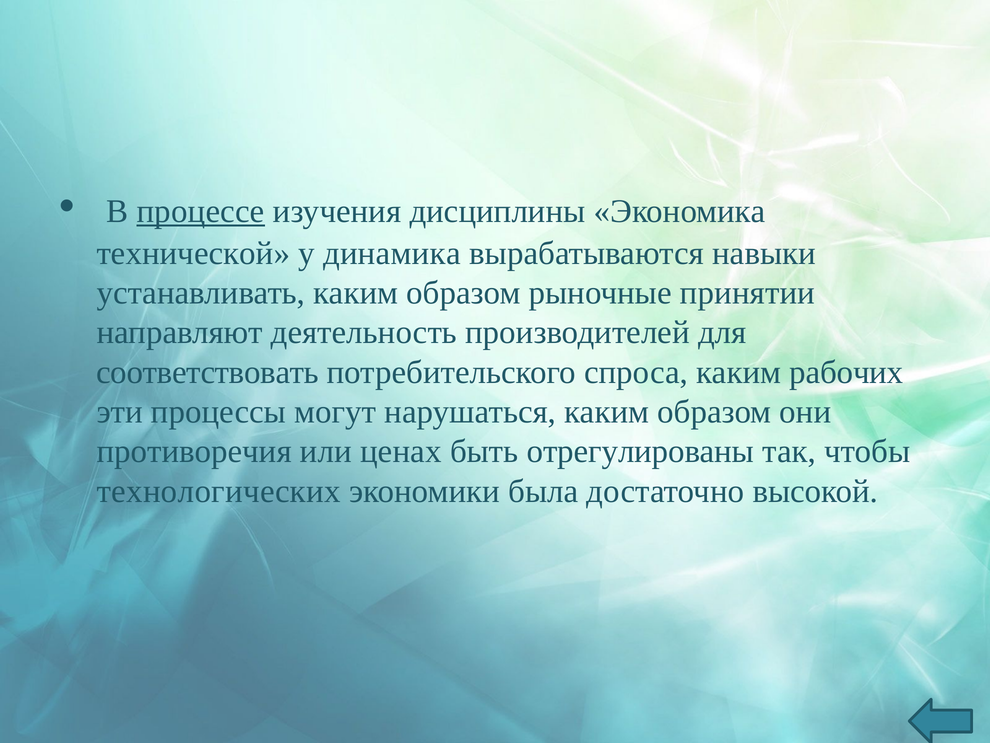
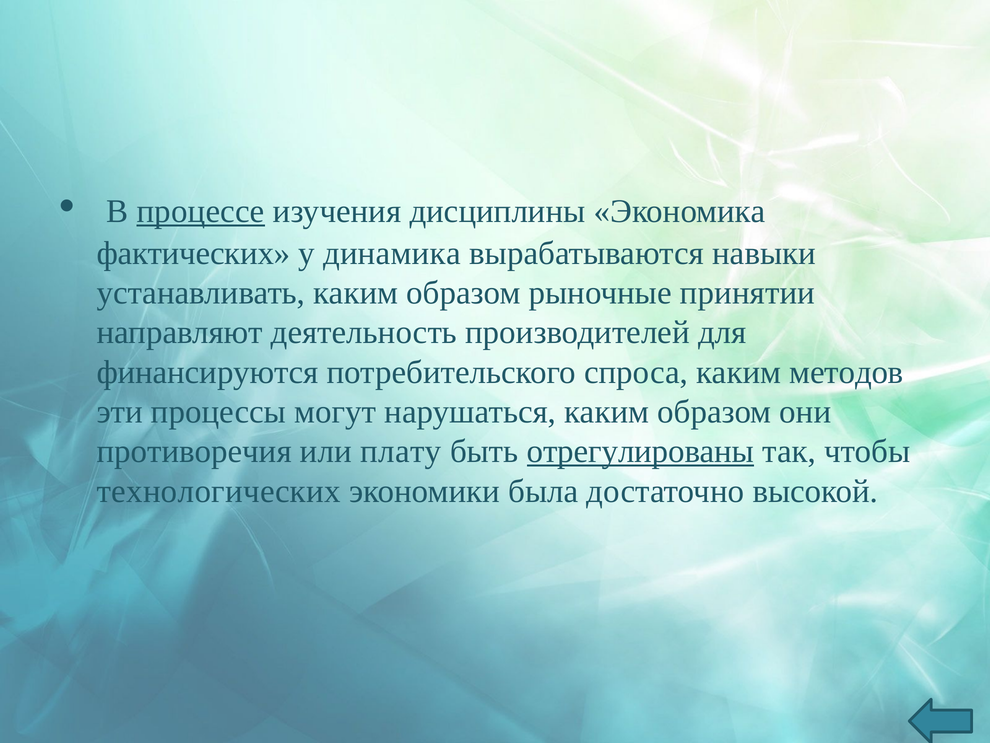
технической: технической -> фактических
соответствовать: соответствовать -> финансируются
рабочих: рабочих -> методов
ценах: ценах -> плату
отрегулированы underline: none -> present
